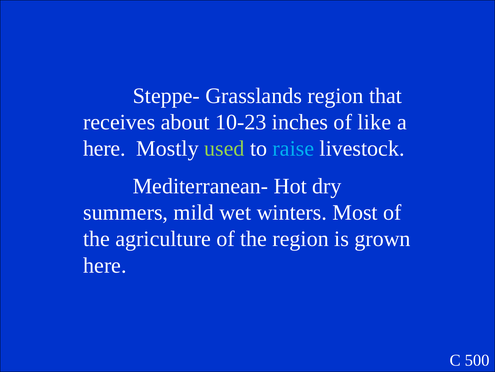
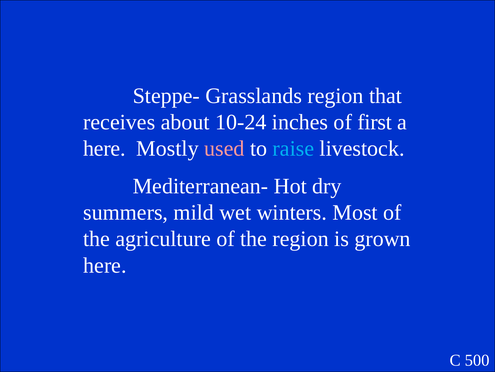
10-23: 10-23 -> 10-24
like: like -> first
used colour: light green -> pink
